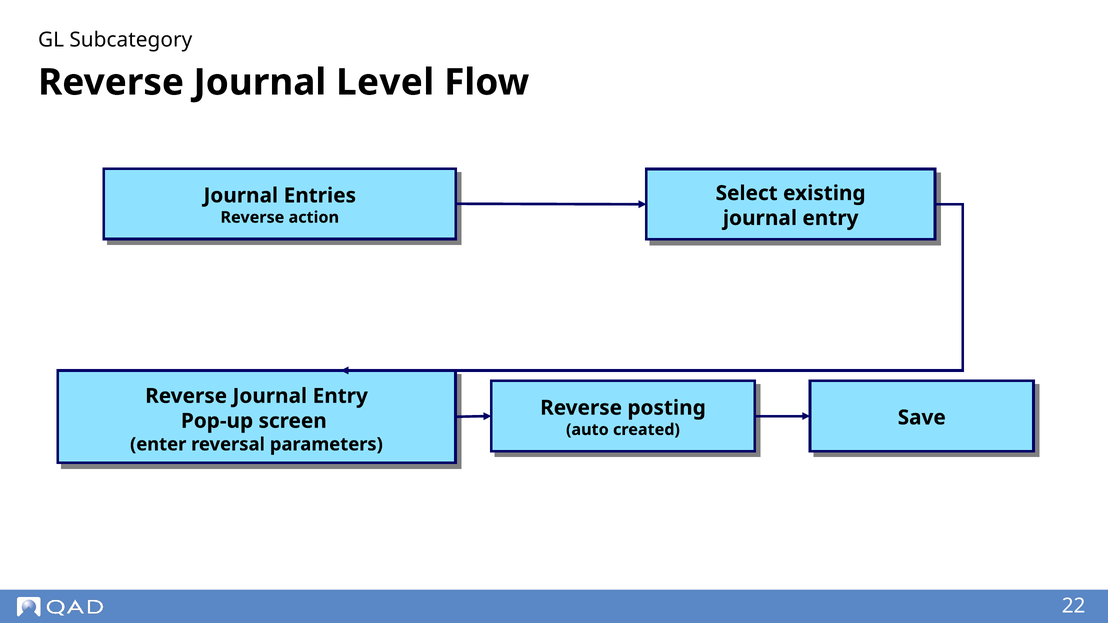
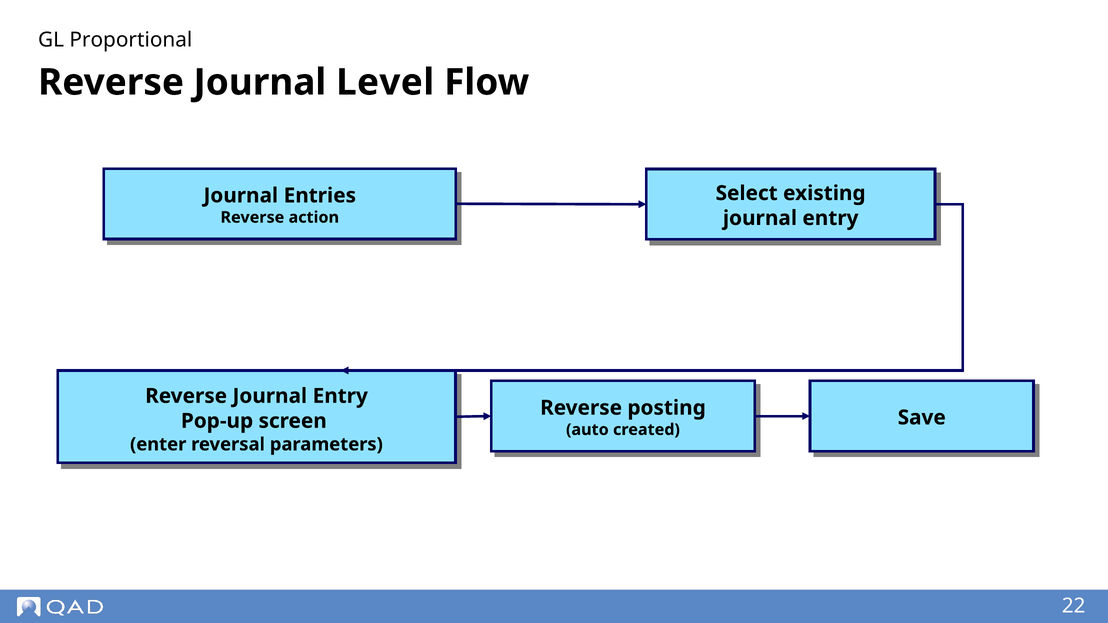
Subcategory: Subcategory -> Proportional
